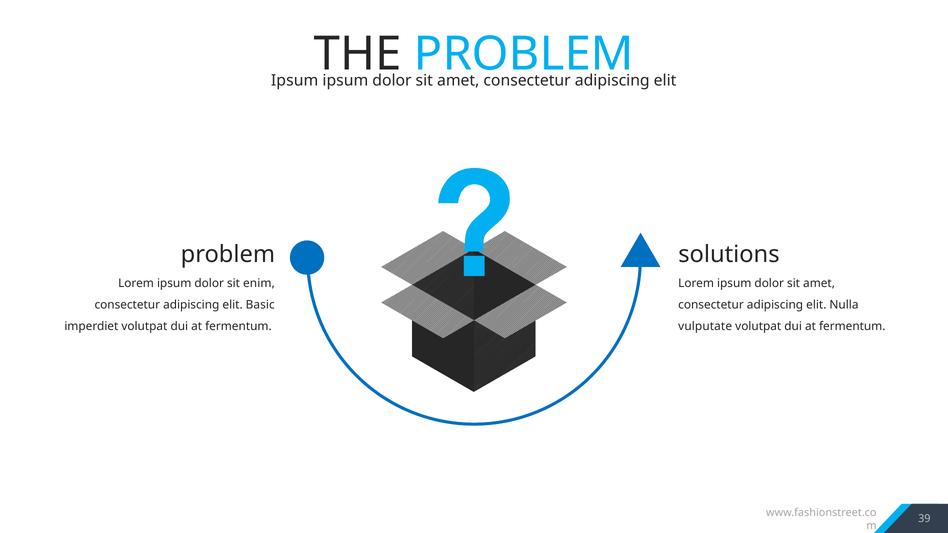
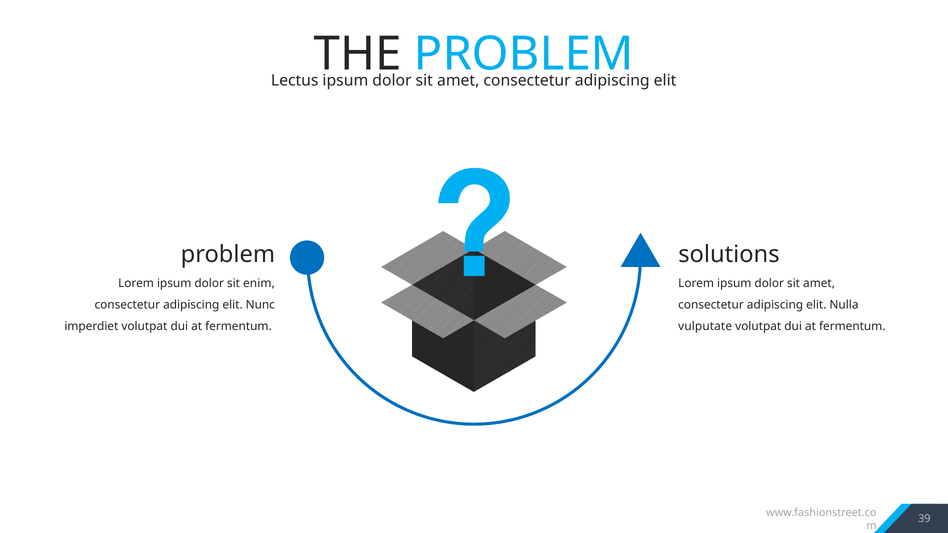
Ipsum at (295, 80): Ipsum -> Lectus
Basic: Basic -> Nunc
